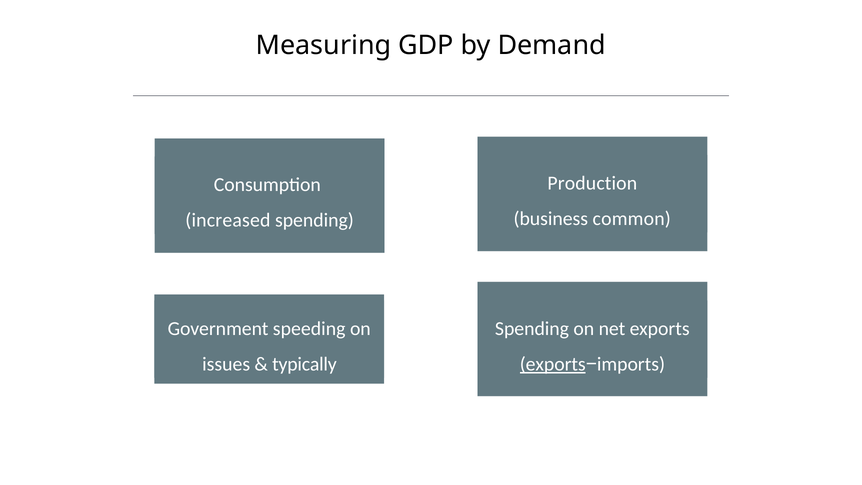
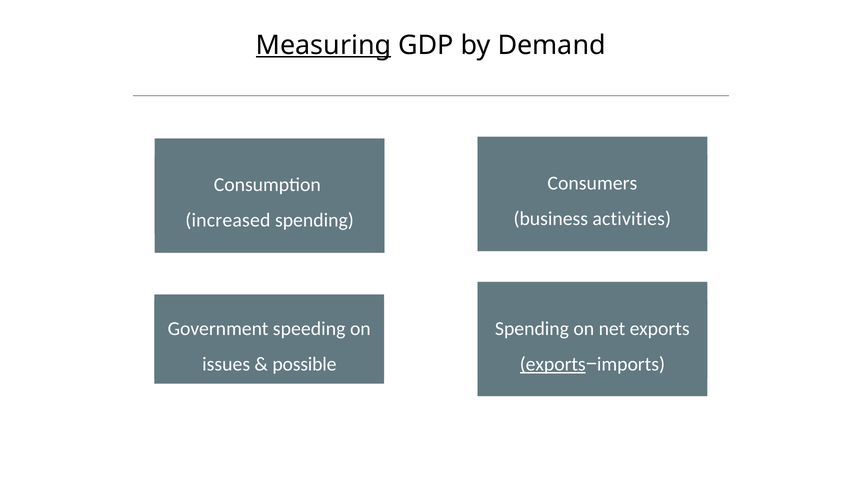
Measuring underline: none -> present
Production: Production -> Consumers
common: common -> activities
typically: typically -> possible
